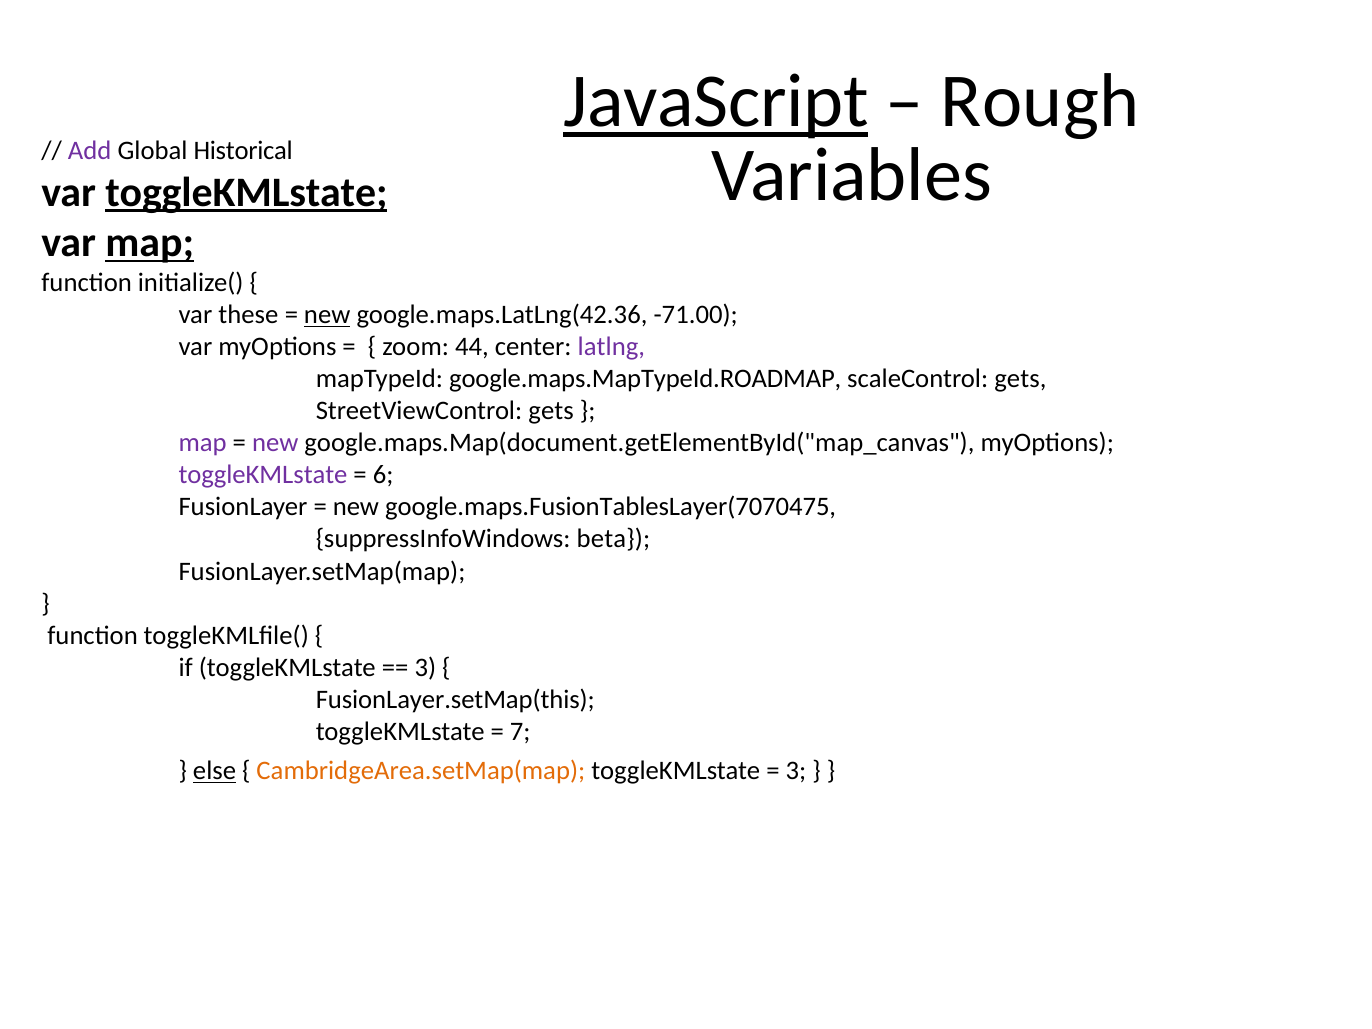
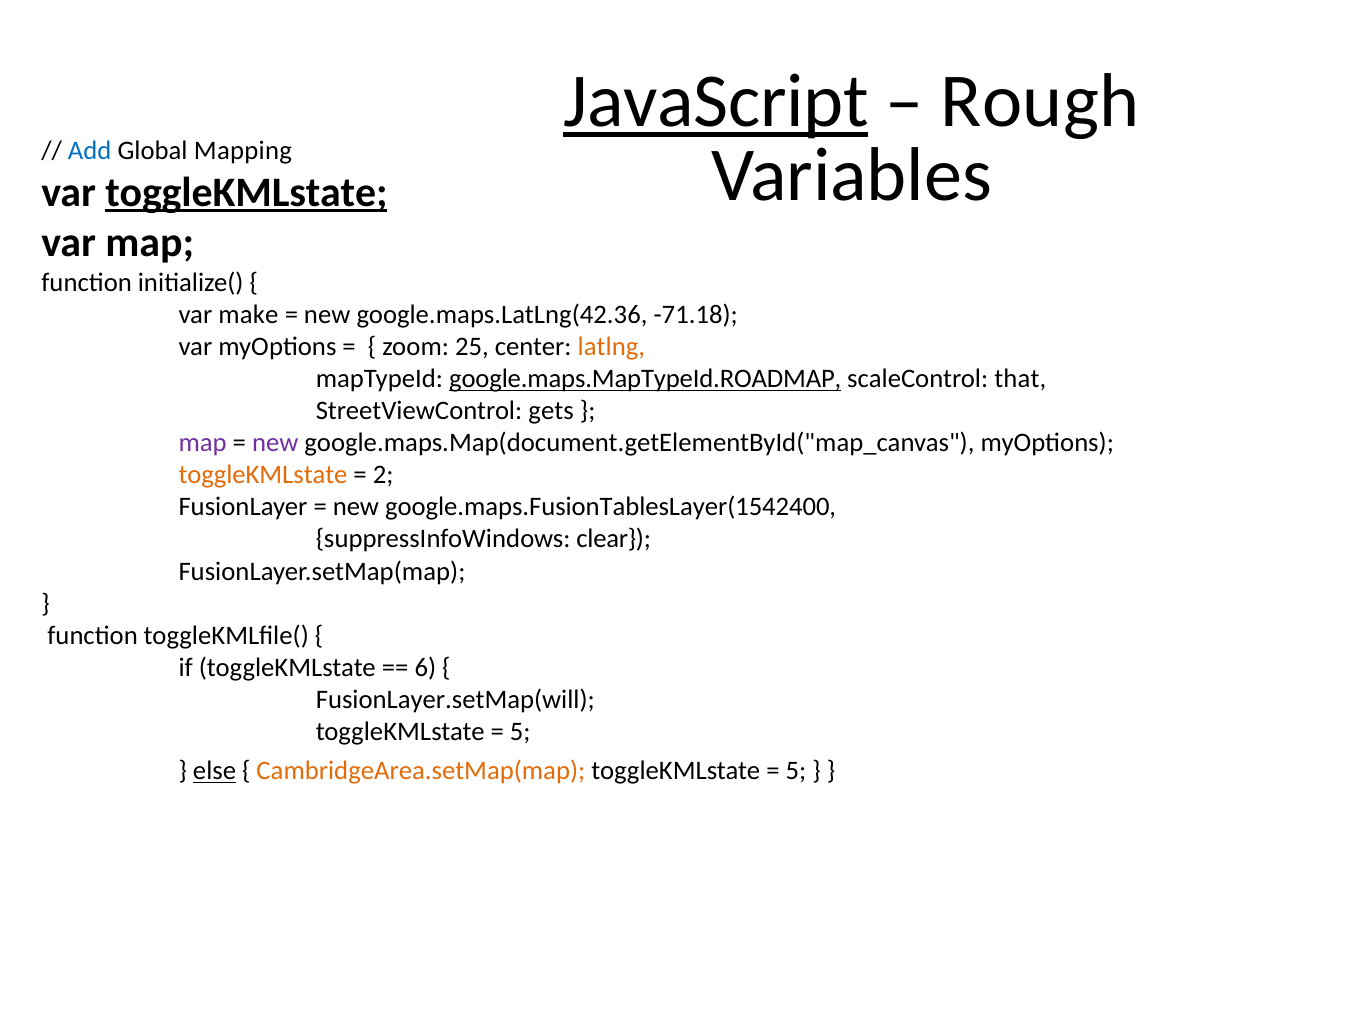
Add colour: purple -> blue
Historical: Historical -> Mapping
map at (150, 243) underline: present -> none
these: these -> make
new at (327, 315) underline: present -> none
-71.00: -71.00 -> -71.18
44: 44 -> 25
latlng colour: purple -> orange
google.maps.MapTypeId.ROADMAP underline: none -> present
scaleControl gets: gets -> that
toggleKMLstate at (263, 475) colour: purple -> orange
6: 6 -> 2
google.maps.FusionTablesLayer(7070475: google.maps.FusionTablesLayer(7070475 -> google.maps.FusionTablesLayer(1542400
beta: beta -> clear
3 at (425, 667): 3 -> 6
FusionLayer.setMap(this: FusionLayer.setMap(this -> FusionLayer.setMap(will
7 at (520, 731): 7 -> 5
3 at (796, 771): 3 -> 5
